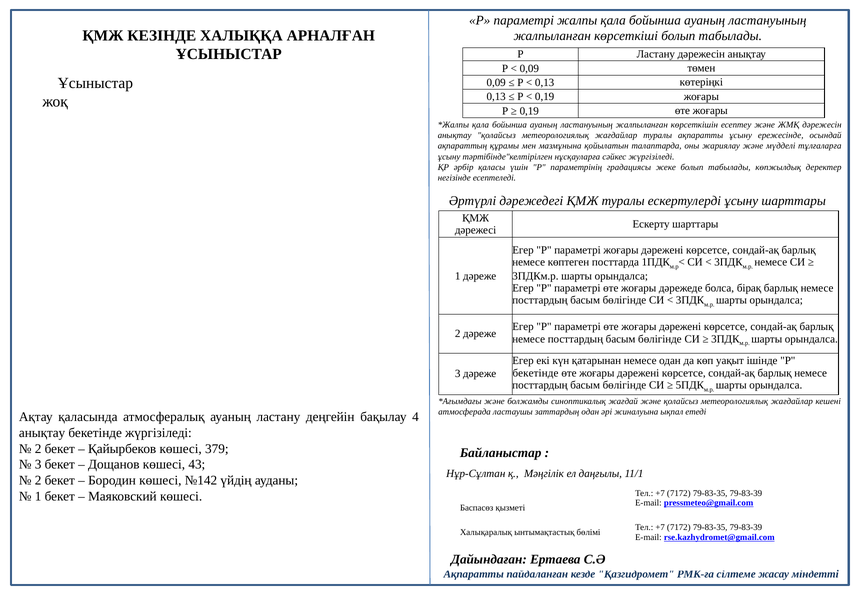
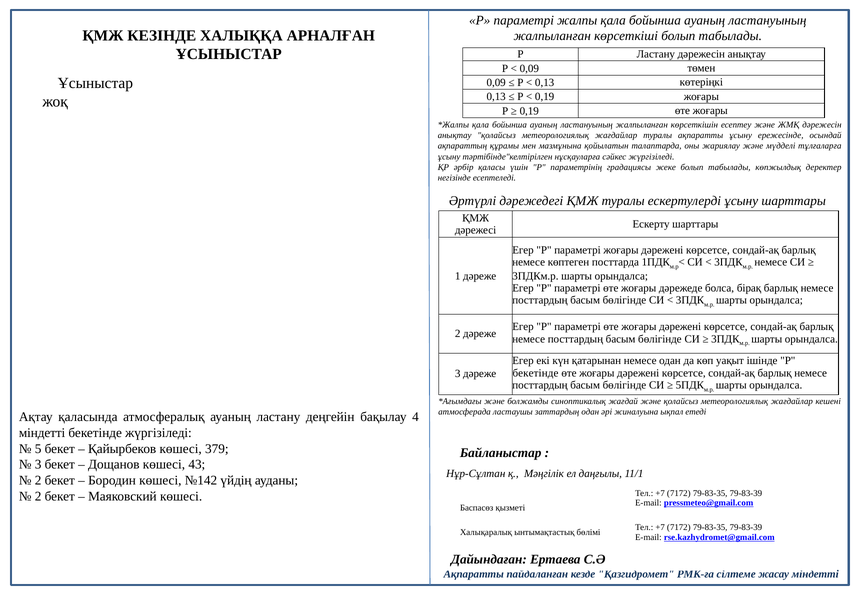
анықтау at (42, 433): анықтау -> міндетті
2 at (38, 449): 2 -> 5
1 at (38, 497): 1 -> 2
